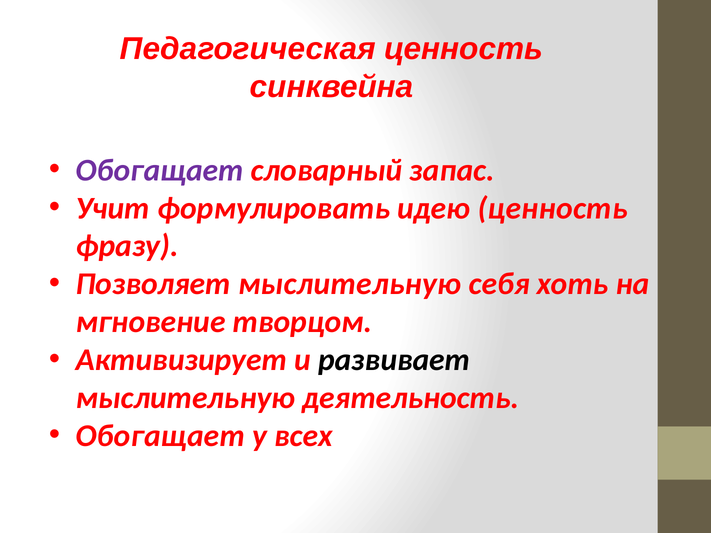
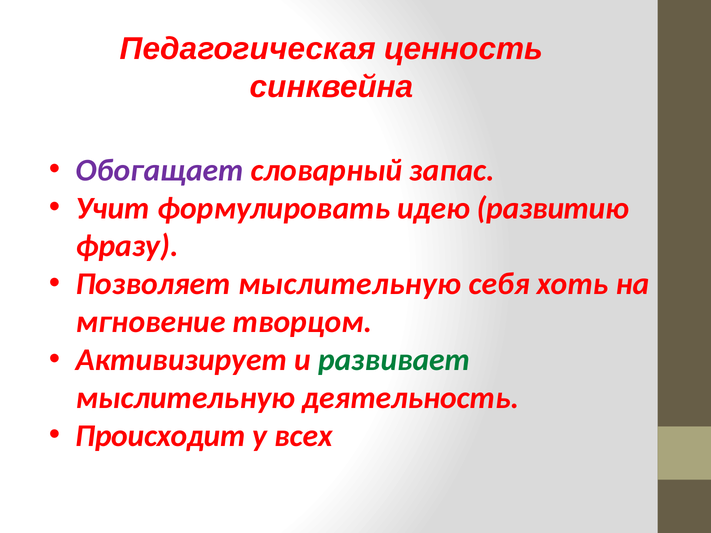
идею ценность: ценность -> развитию
развивает colour: black -> green
Обогащает at (160, 436): Обогащает -> Происходит
